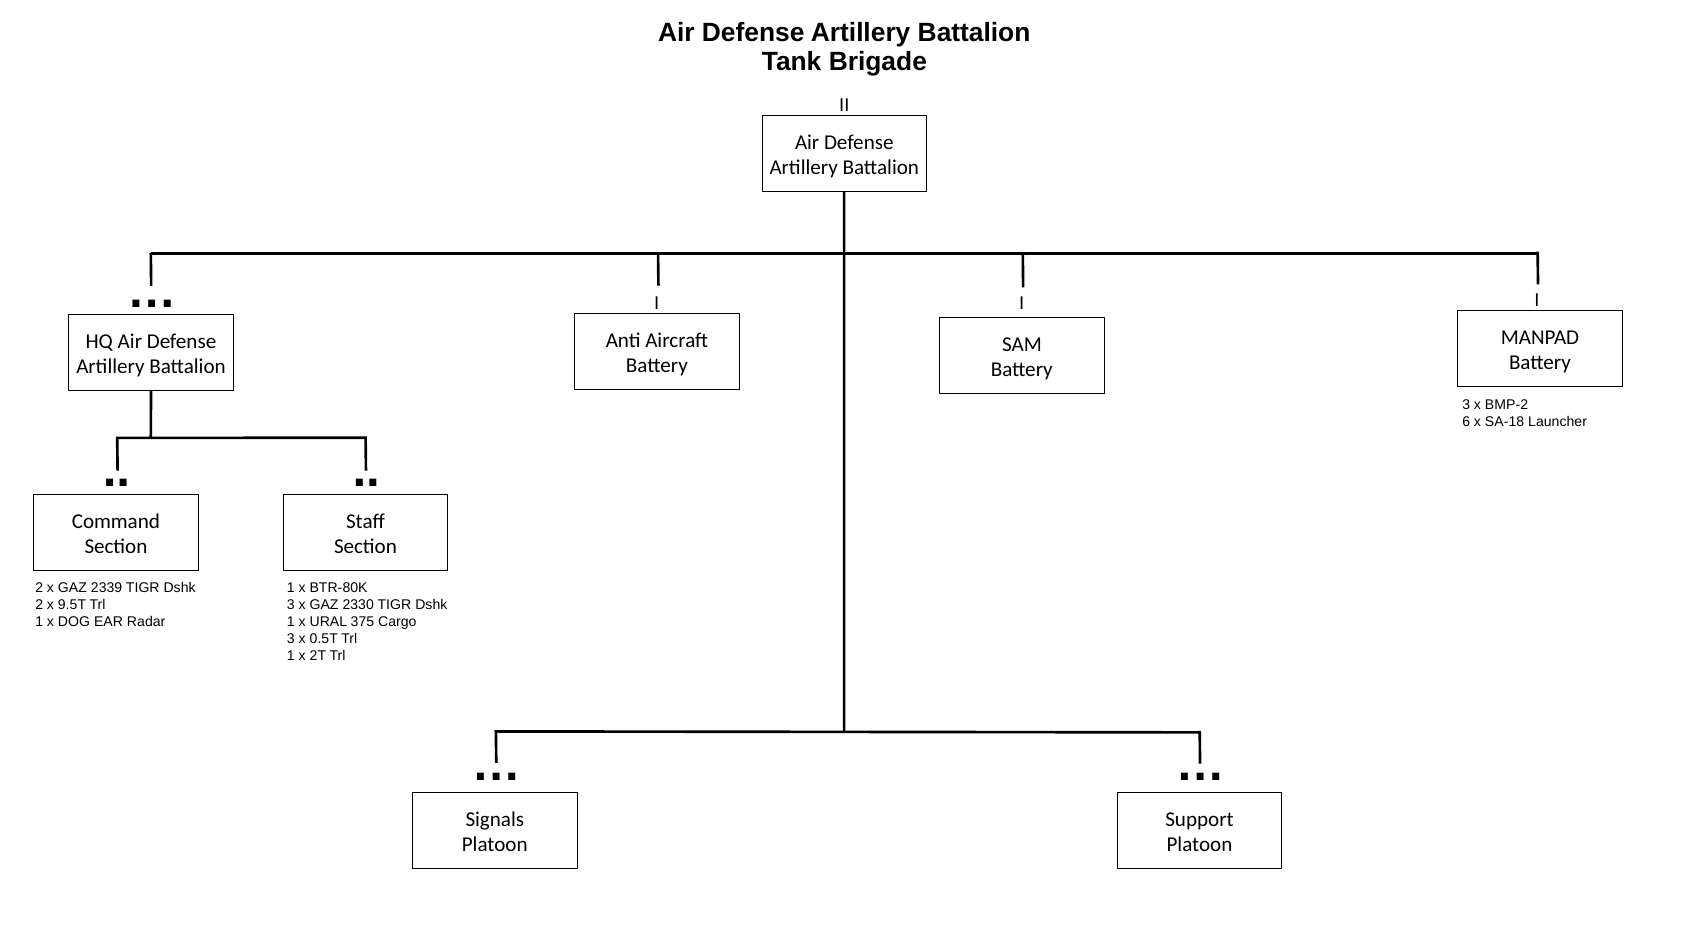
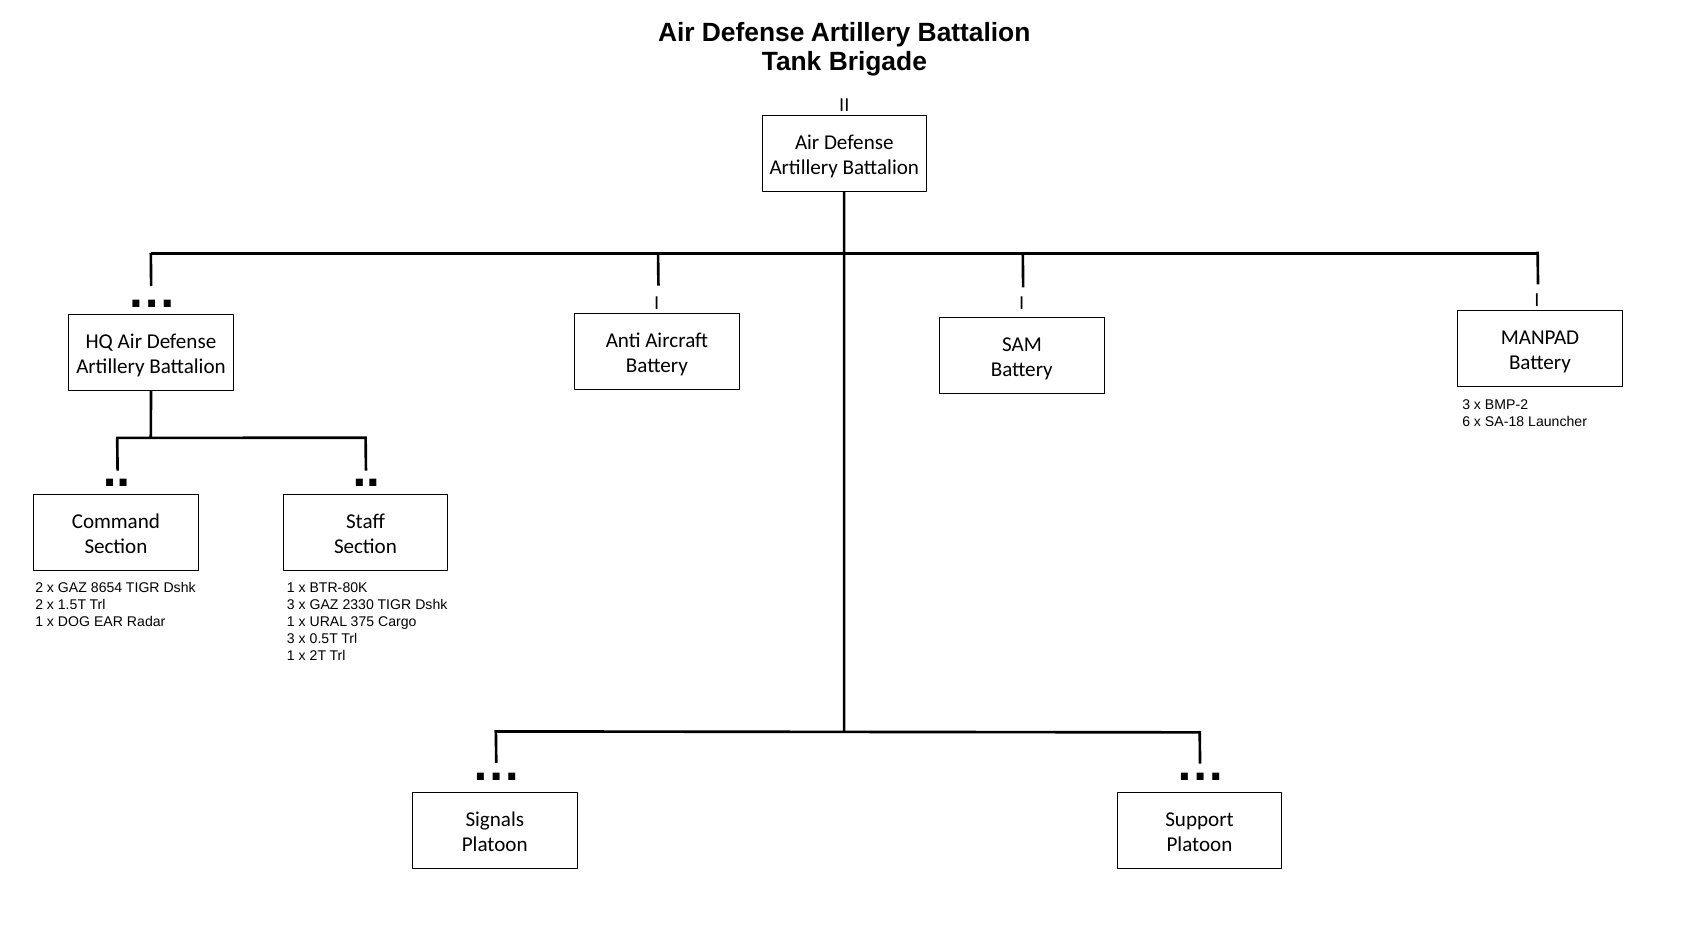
2339: 2339 -> 8654
9.5T: 9.5T -> 1.5T
